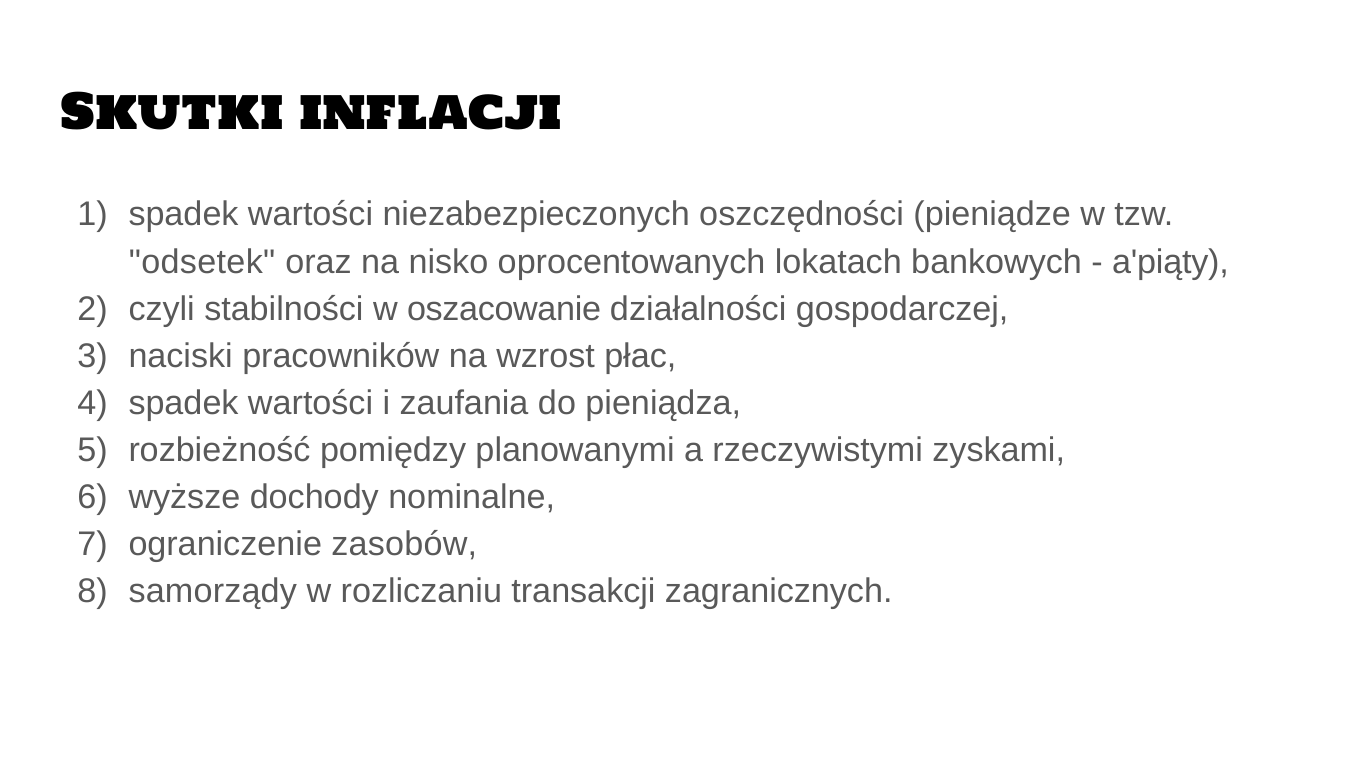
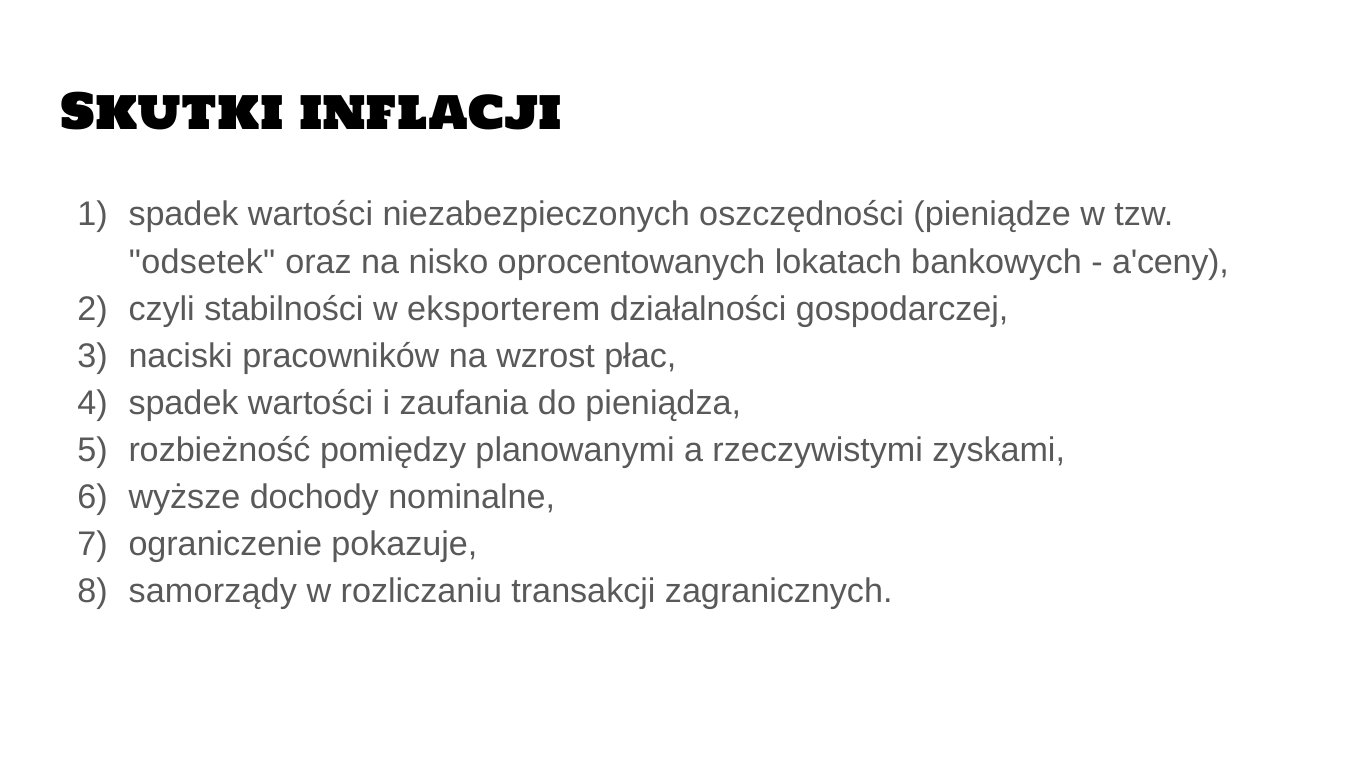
a'piąty: a'piąty -> a'ceny
oszacowanie: oszacowanie -> eksporterem
zasobów: zasobów -> pokazuje
